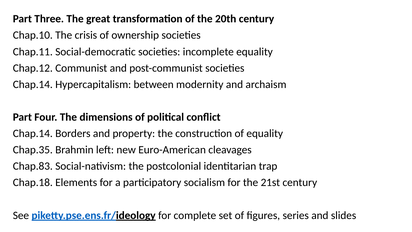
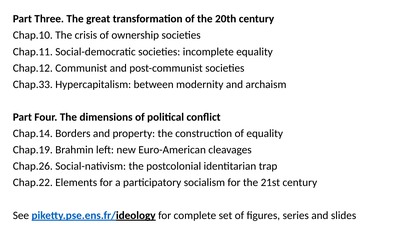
Chap.14 at (33, 84): Chap.14 -> Chap.33
Chap.35: Chap.35 -> Chap.19
Chap.83: Chap.83 -> Chap.26
Chap.18: Chap.18 -> Chap.22
